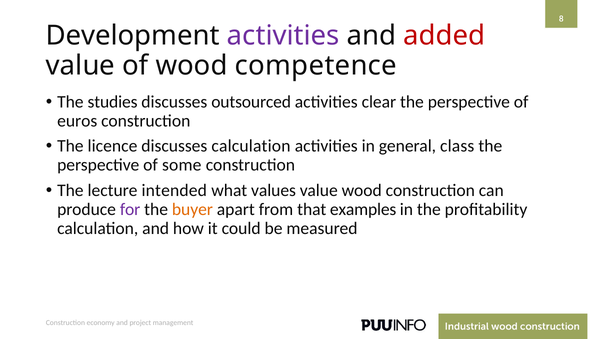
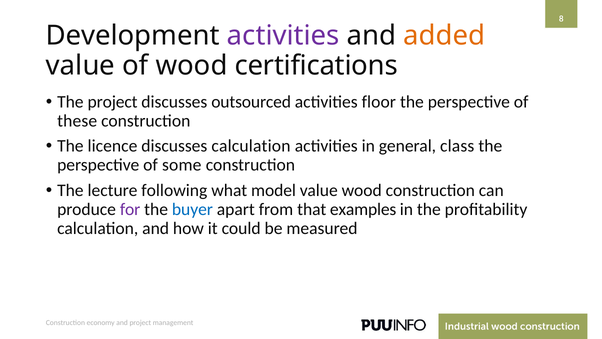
added colour: red -> orange
competence: competence -> certifications
The studies: studies -> project
clear: clear -> floor
euros: euros -> these
intended: intended -> following
values: values -> model
buyer colour: orange -> blue
